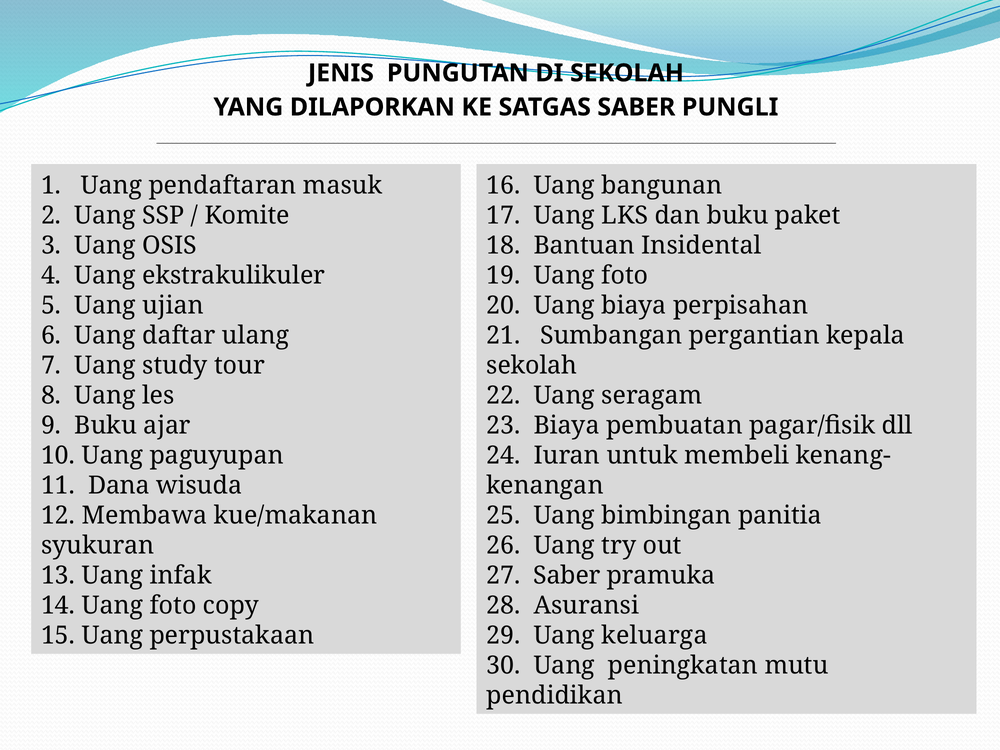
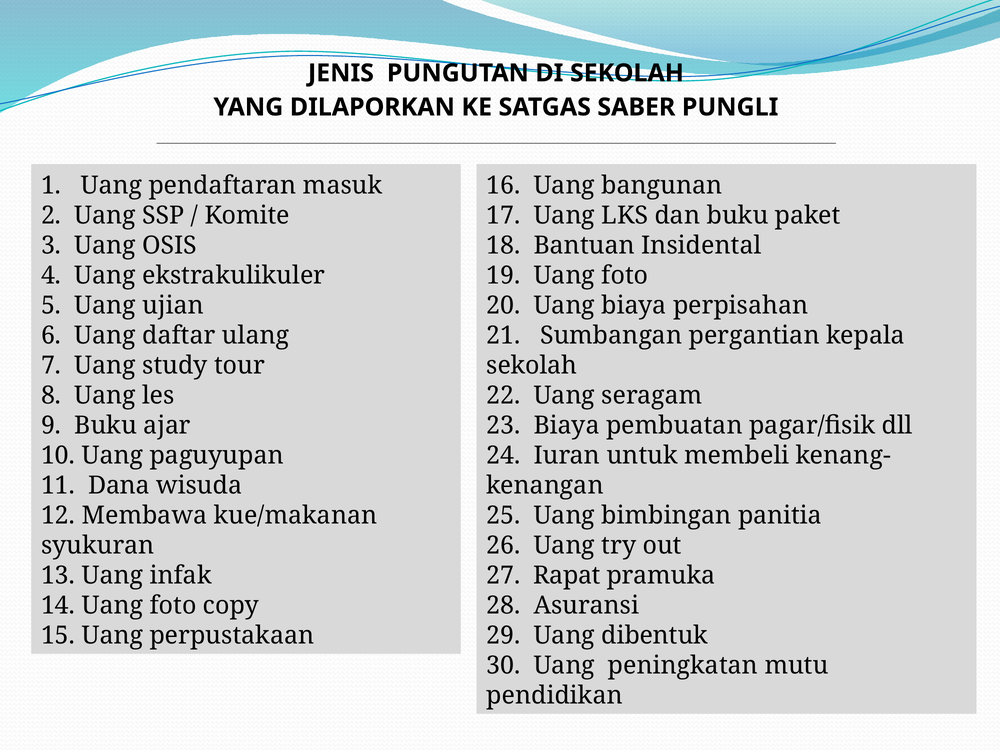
27 Saber: Saber -> Rapat
keluarga: keluarga -> dibentuk
